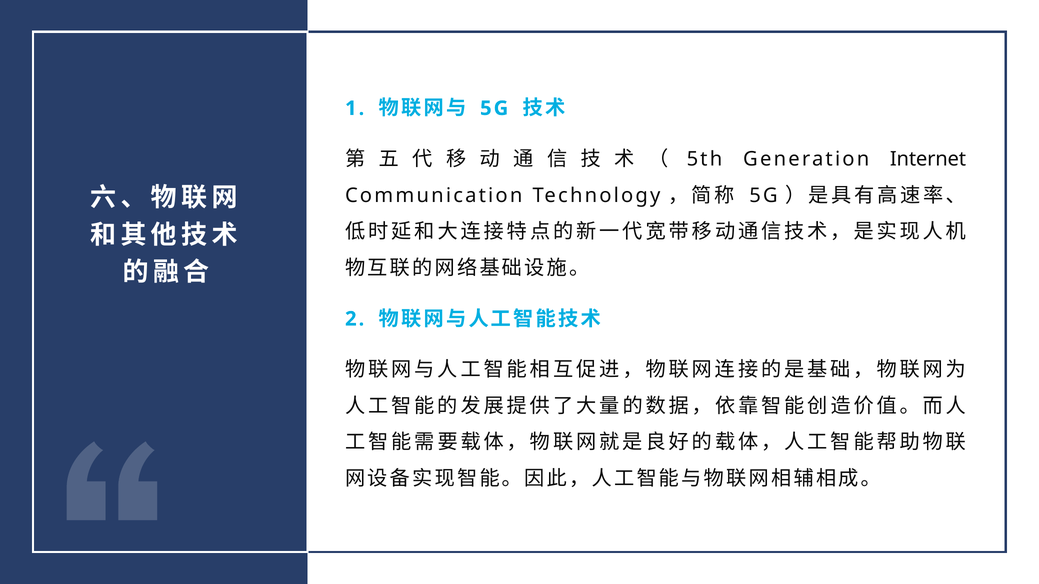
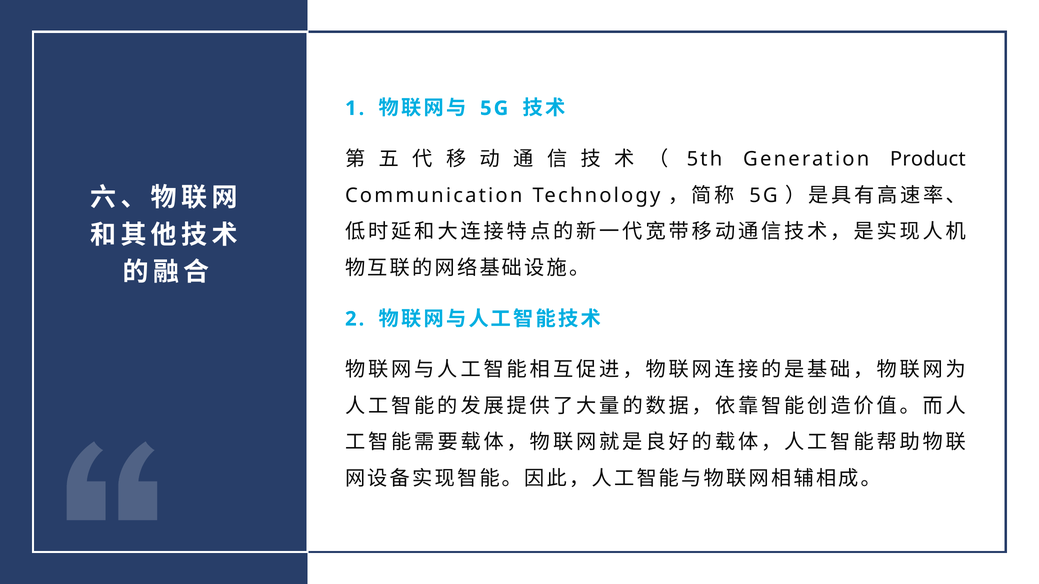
Internet: Internet -> Product
